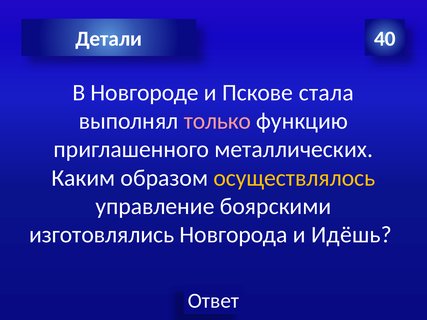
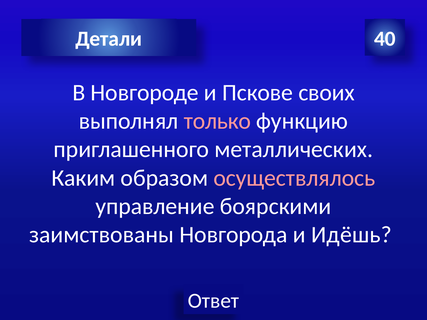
стала: стала -> своих
осуществлялось colour: yellow -> pink
изготовлялись: изготовлялись -> заимствованы
